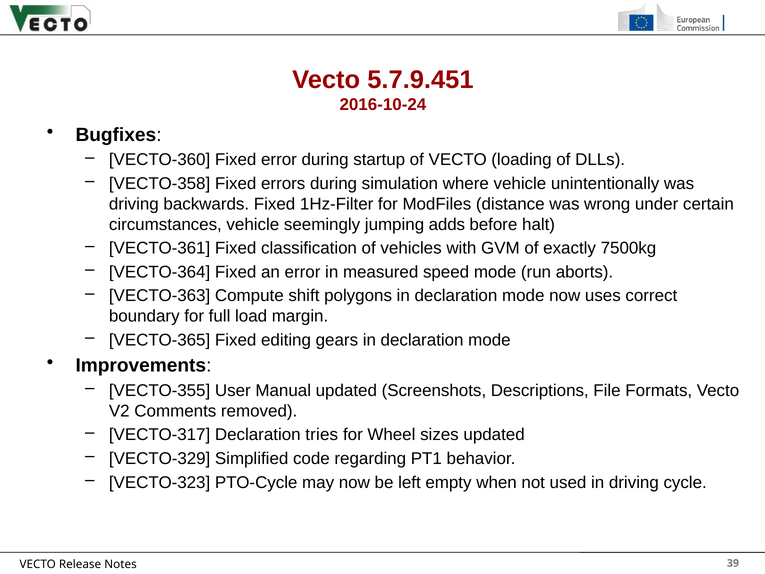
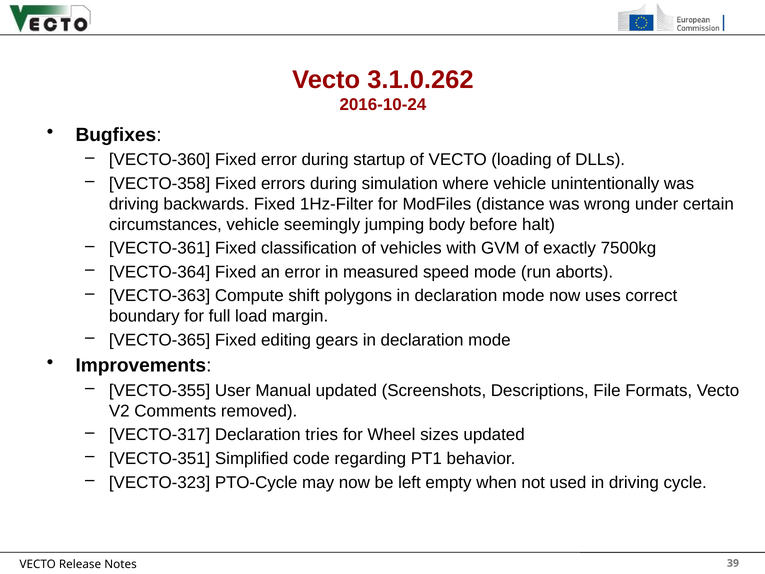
5.7.9.451: 5.7.9.451 -> 3.1.0.262
adds: adds -> body
VECTO-329: VECTO-329 -> VECTO-351
